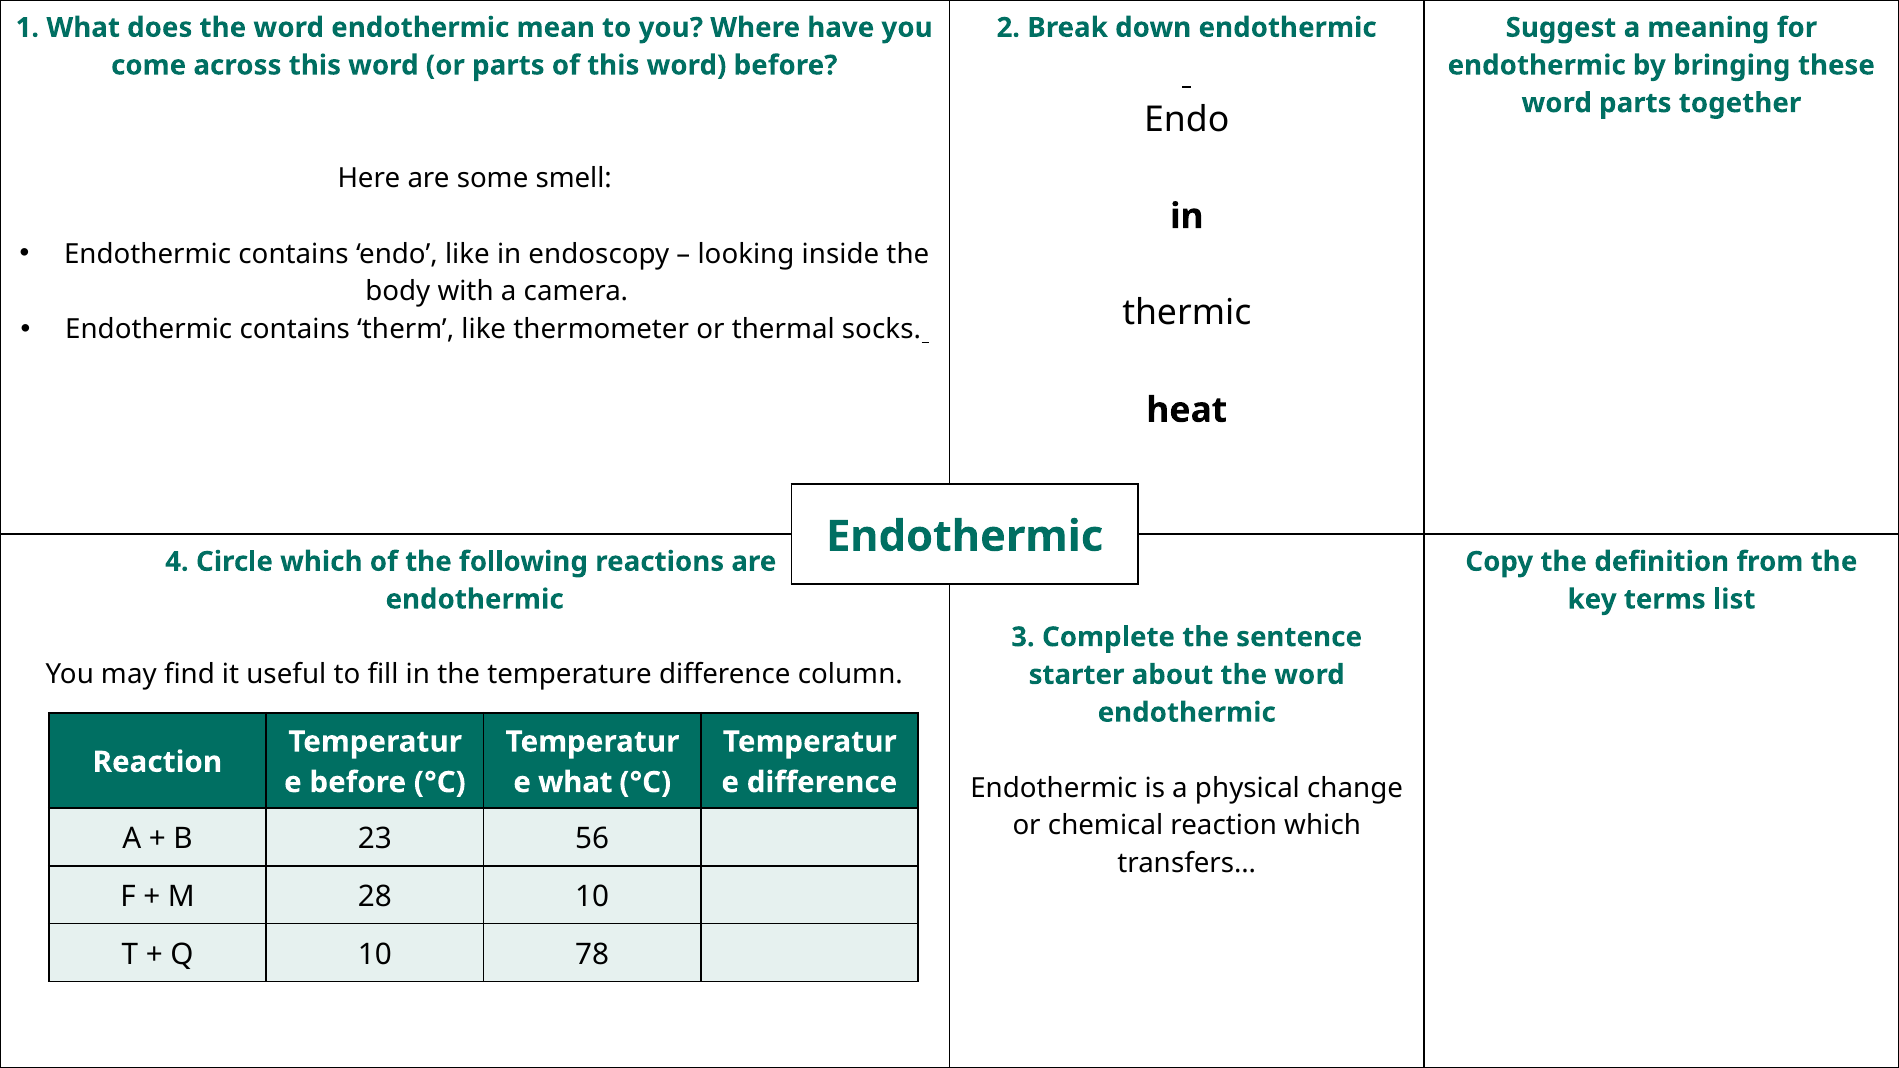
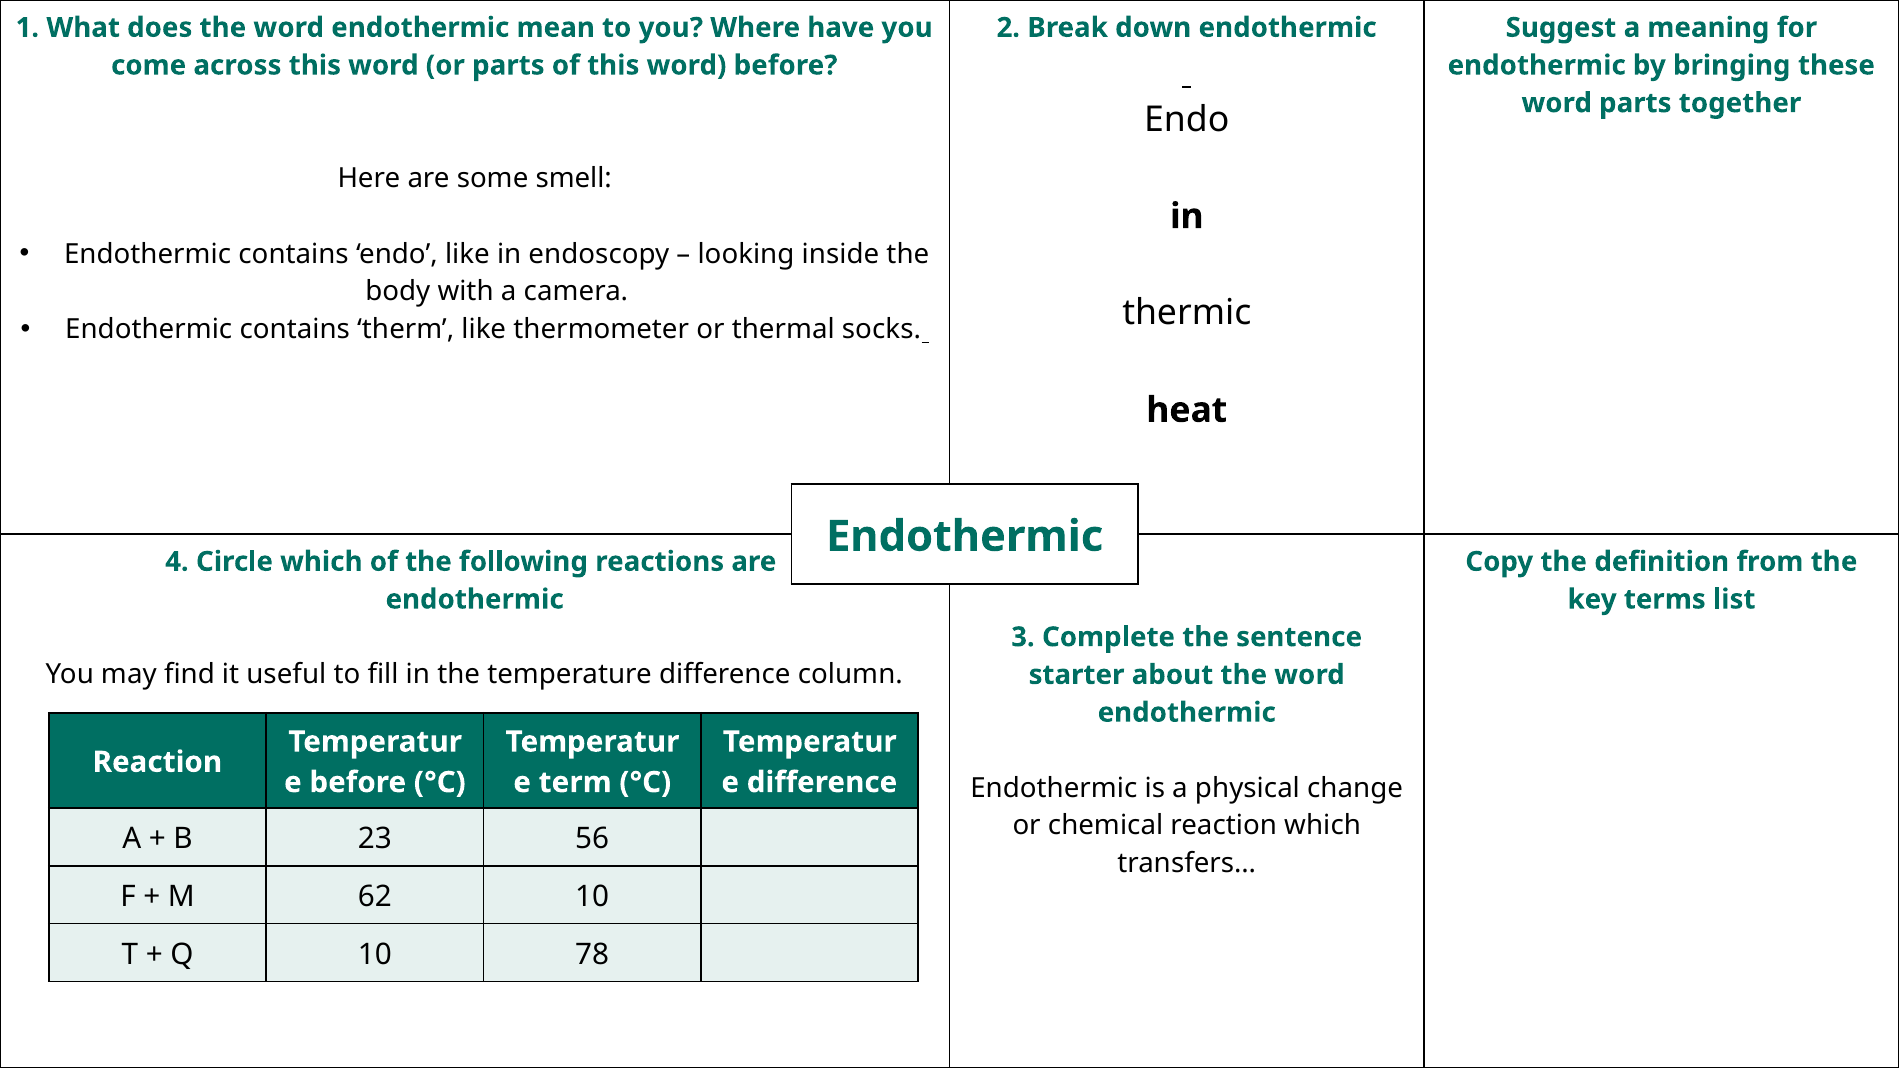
what at (575, 783): what -> term
28: 28 -> 62
